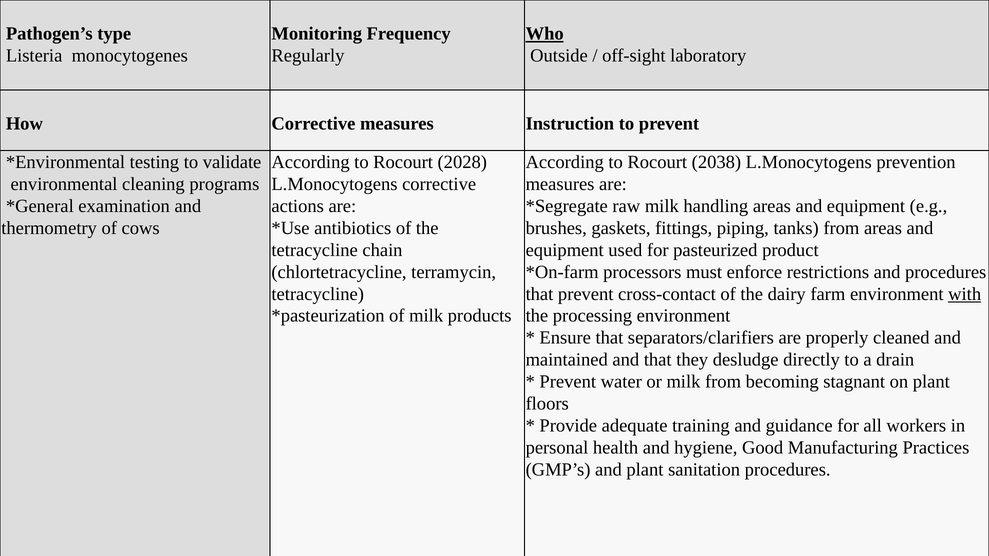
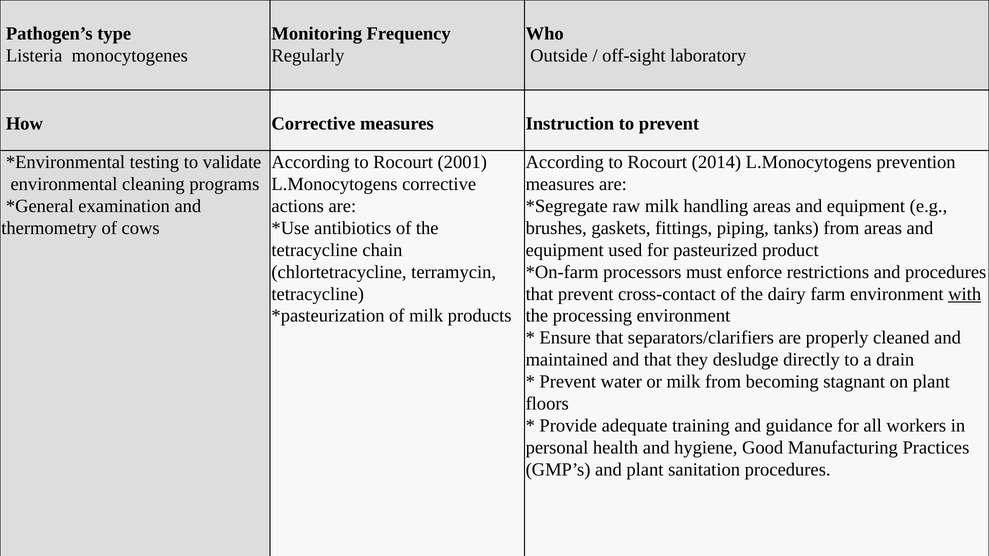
Who underline: present -> none
2028: 2028 -> 2001
2038: 2038 -> 2014
